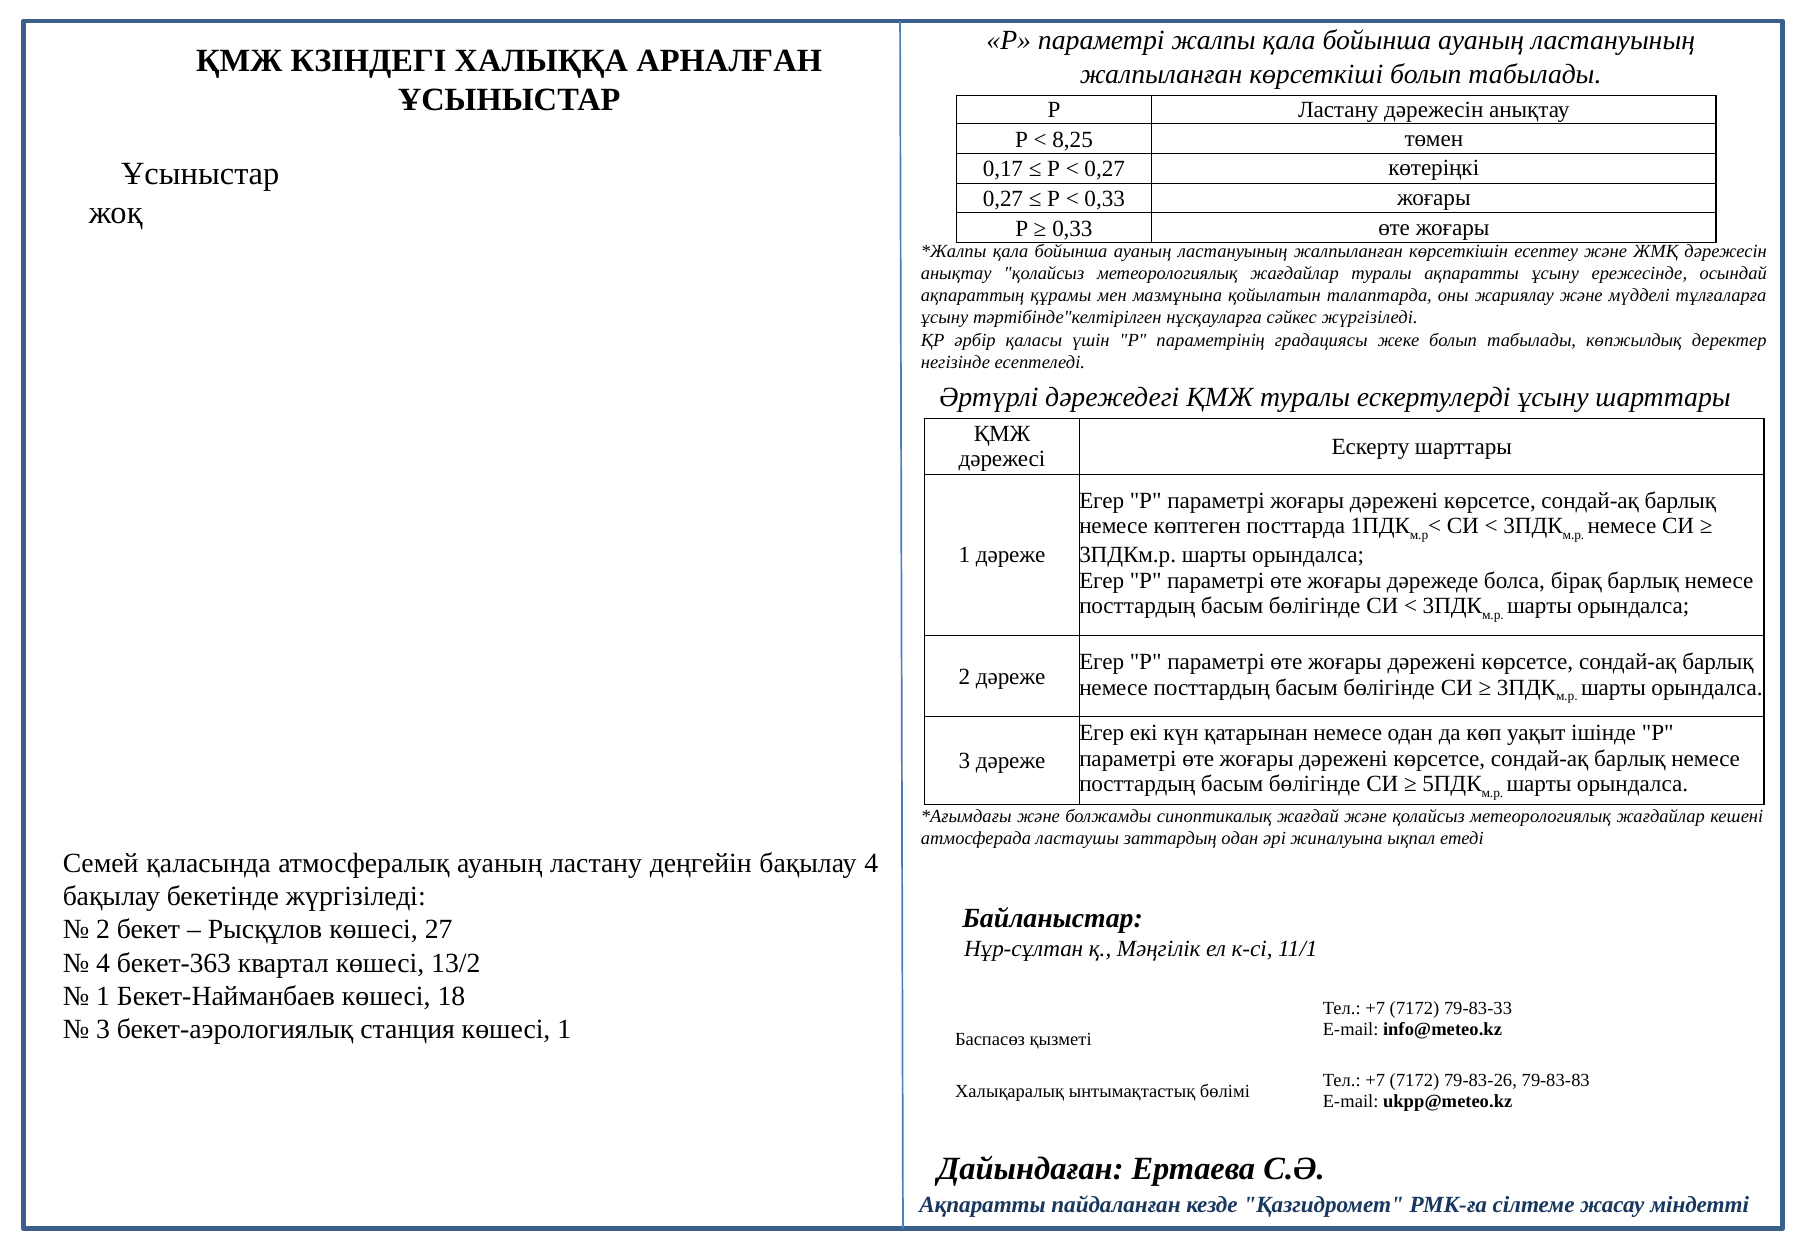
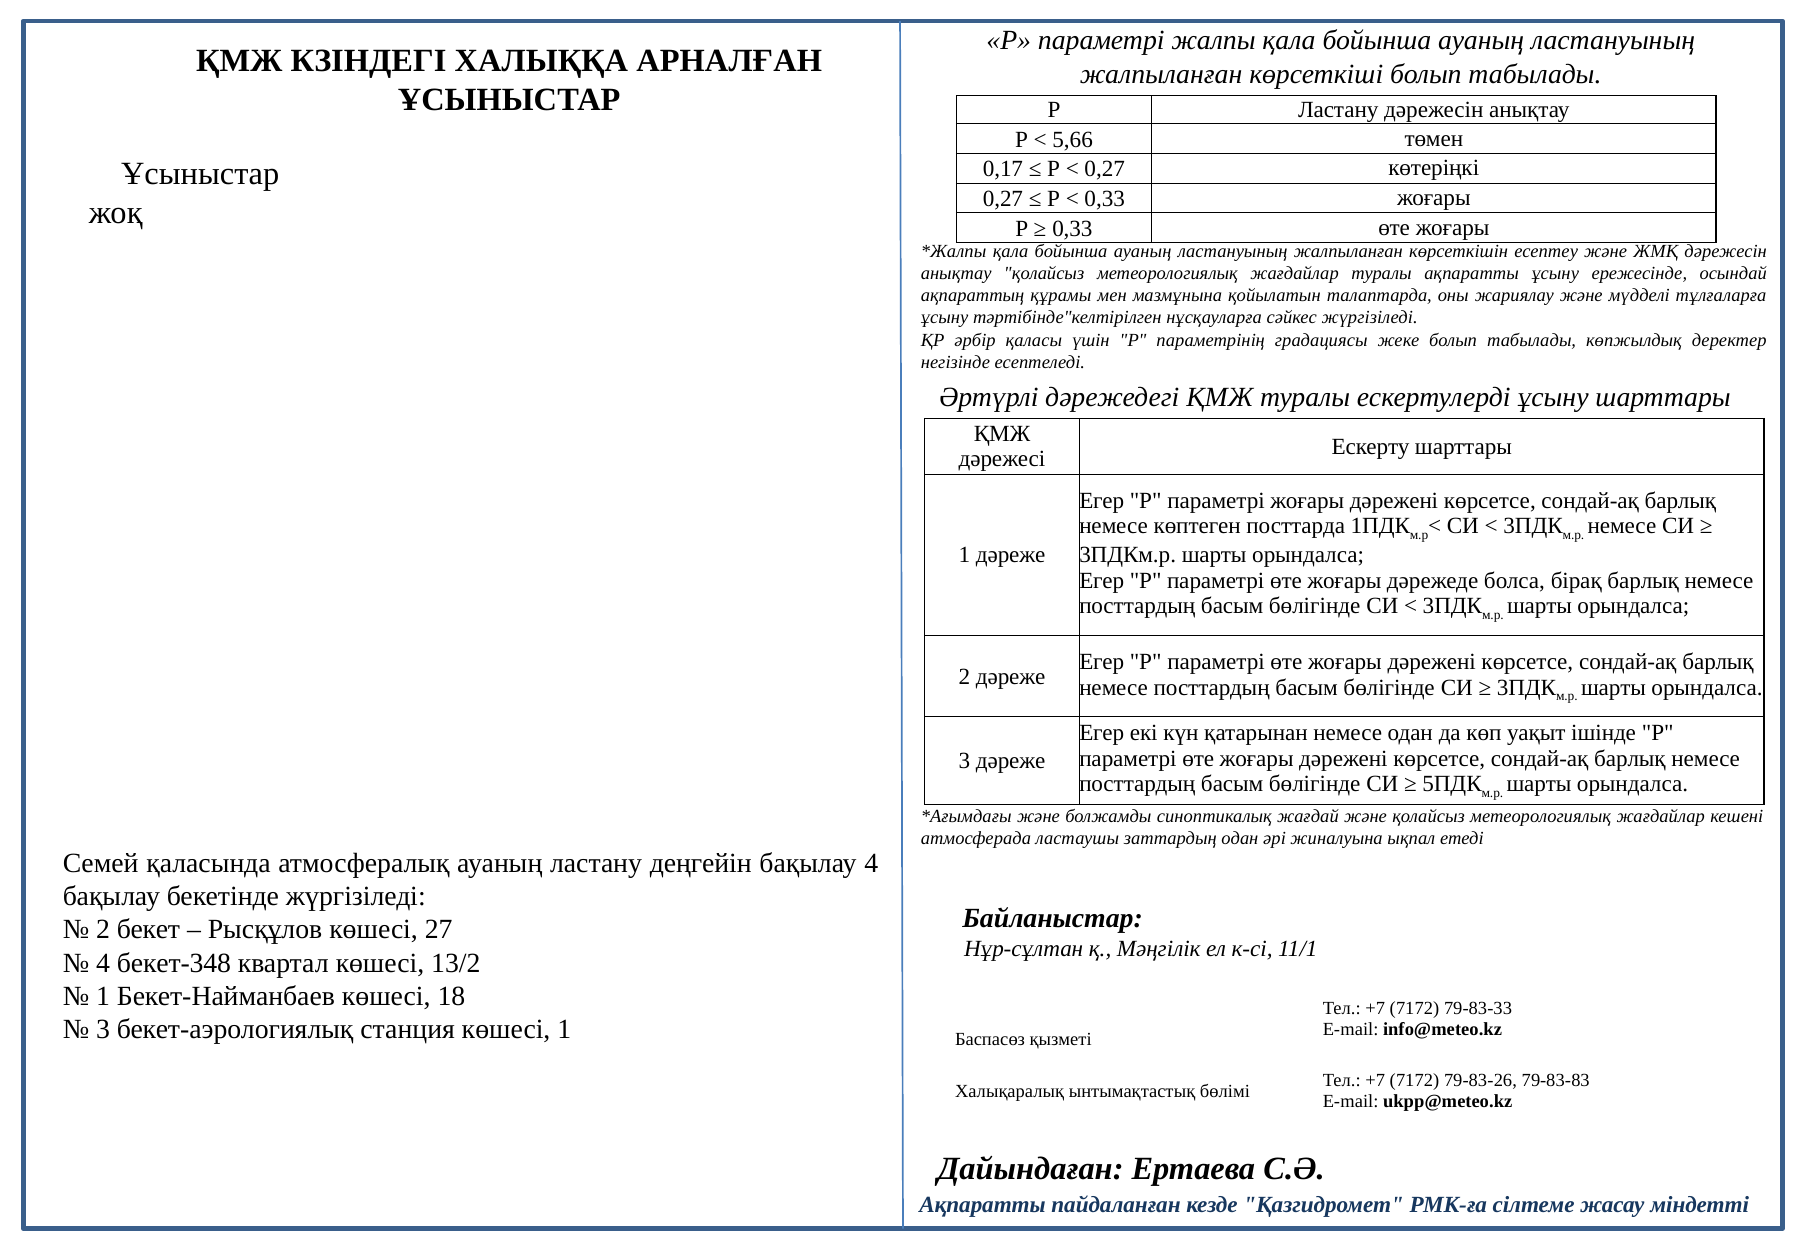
8,25: 8,25 -> 5,66
бекет-363: бекет-363 -> бекет-348
